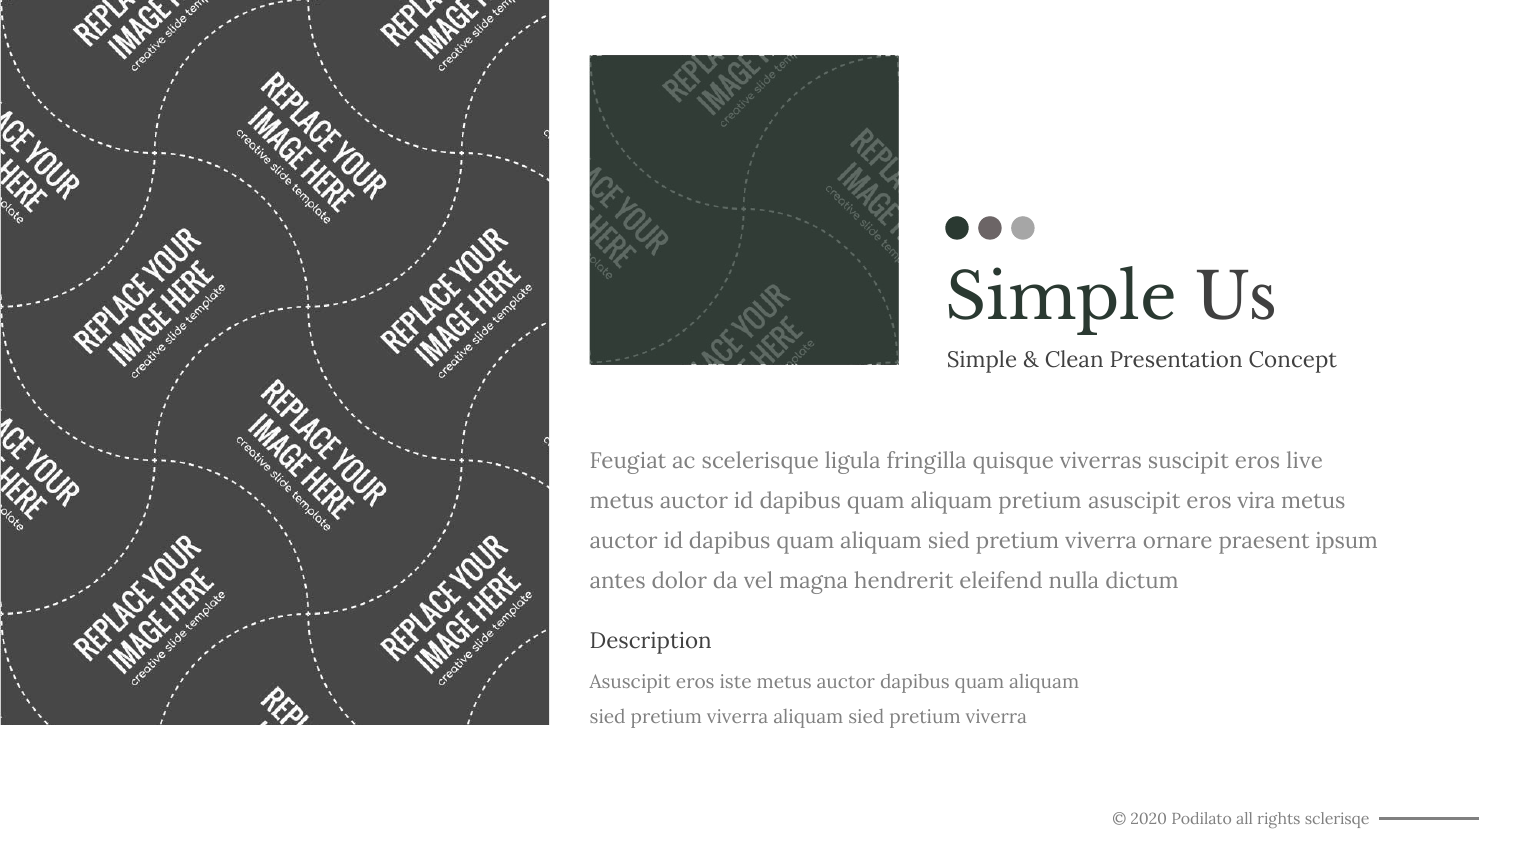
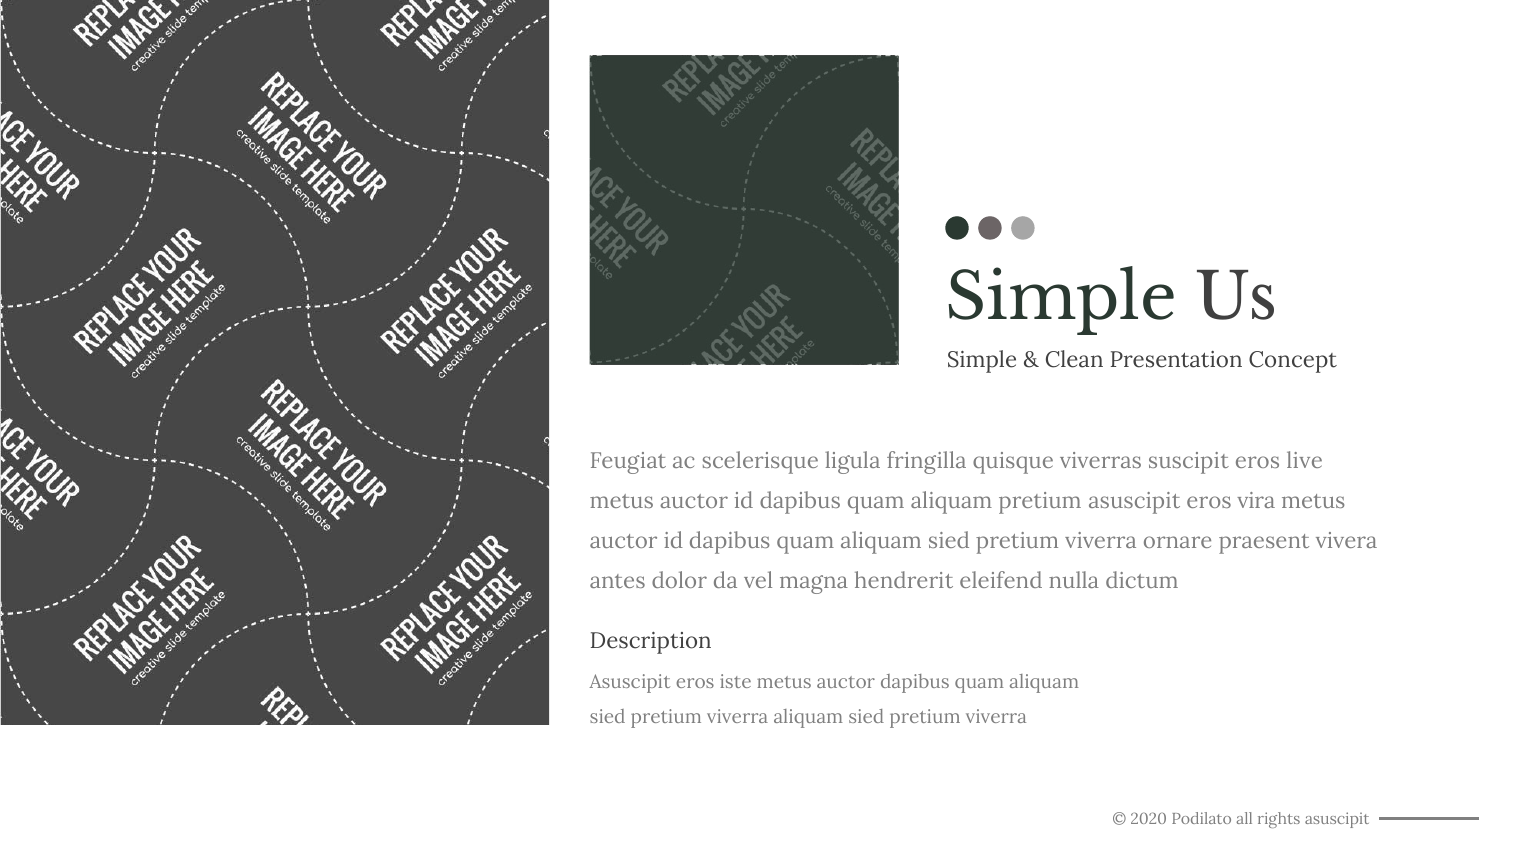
ipsum: ipsum -> vivera
rights sclerisqe: sclerisqe -> asuscipit
